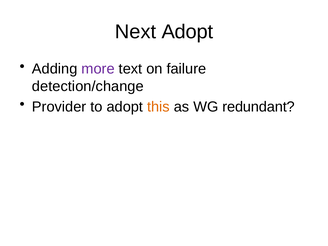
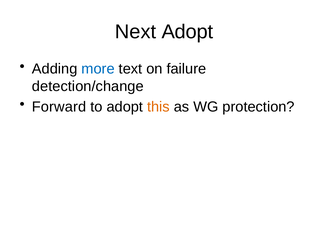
more colour: purple -> blue
Provider: Provider -> Forward
redundant: redundant -> protection
